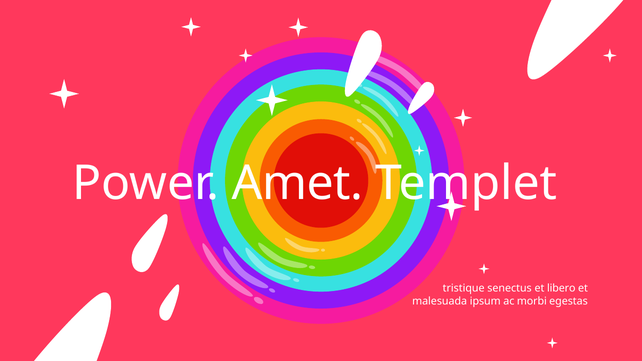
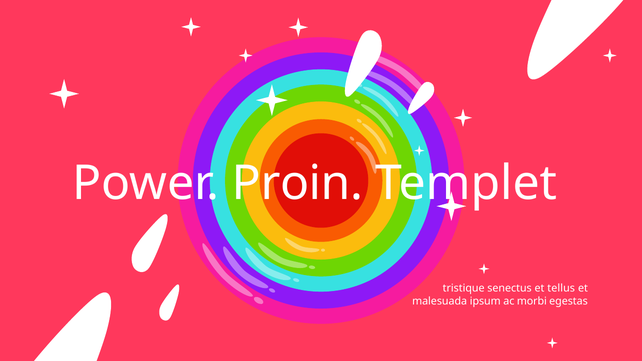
Amet: Amet -> Proin
libero: libero -> tellus
